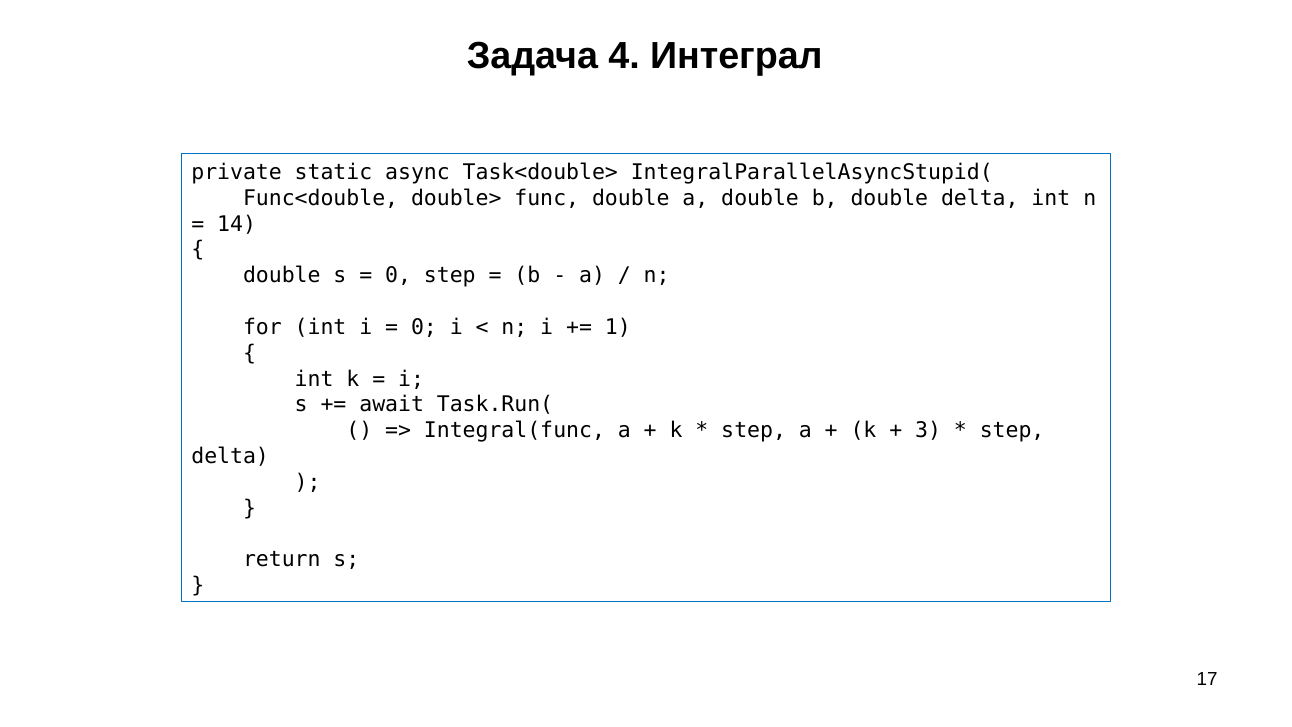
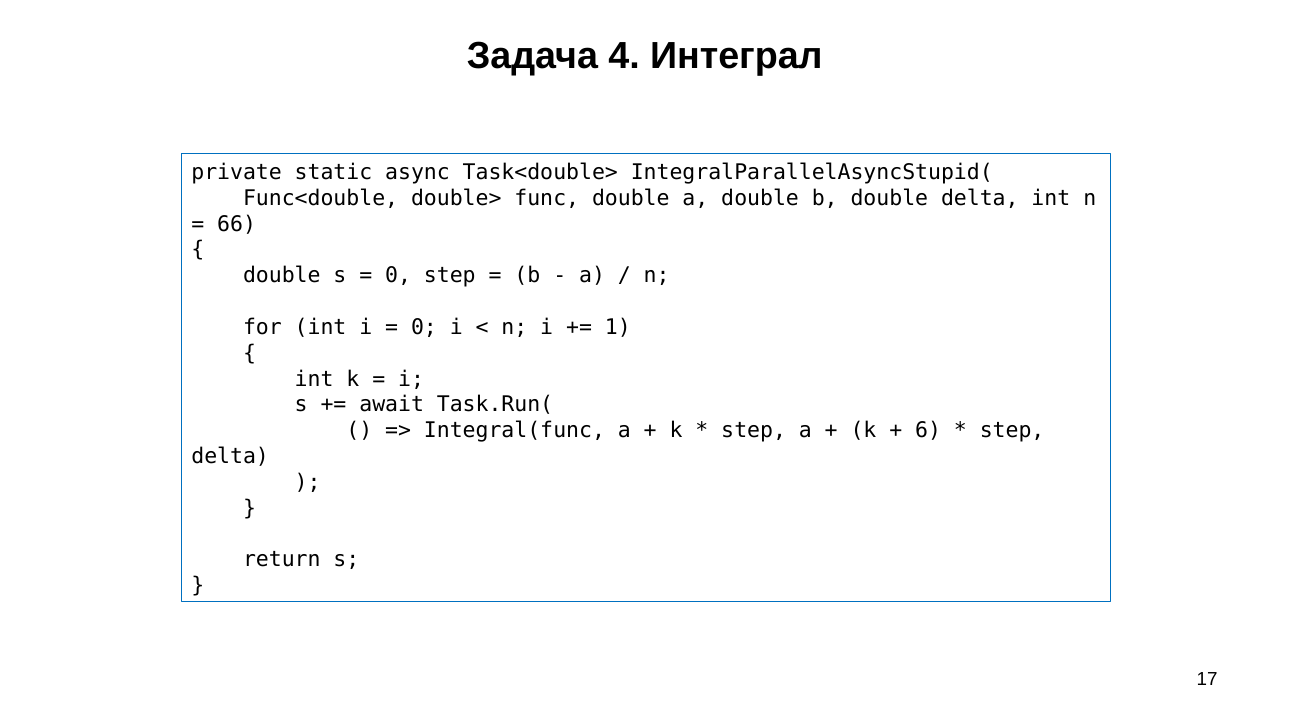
14: 14 -> 66
3: 3 -> 6
